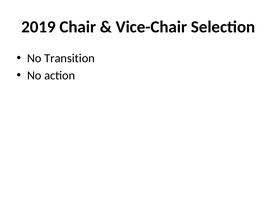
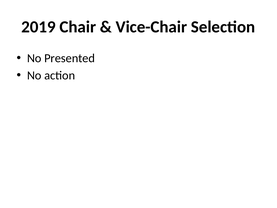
Transition: Transition -> Presented
